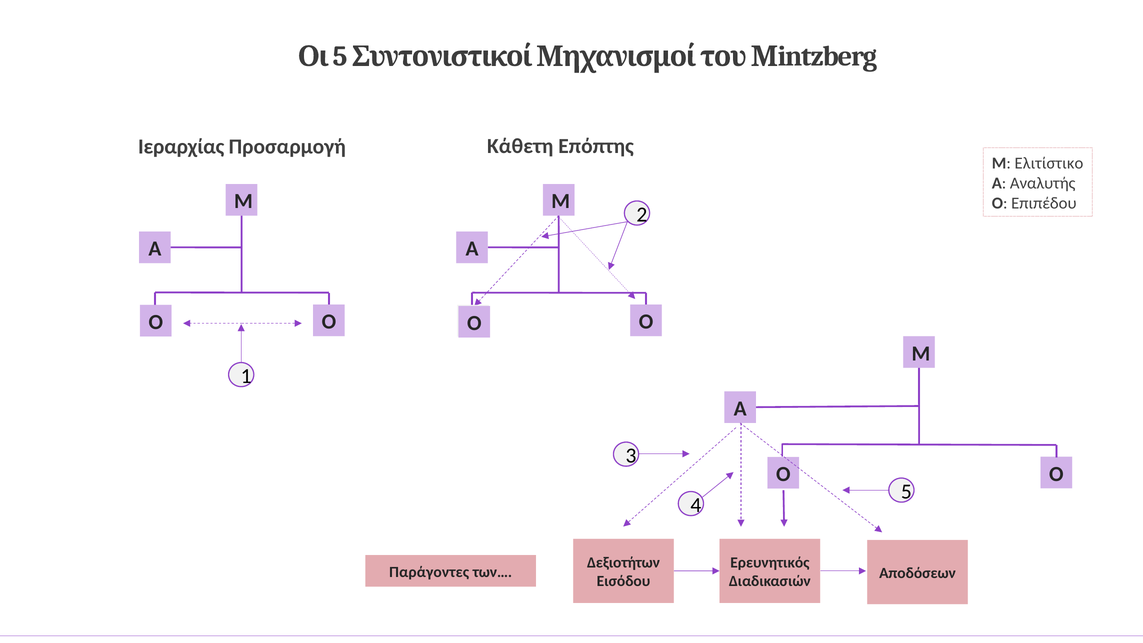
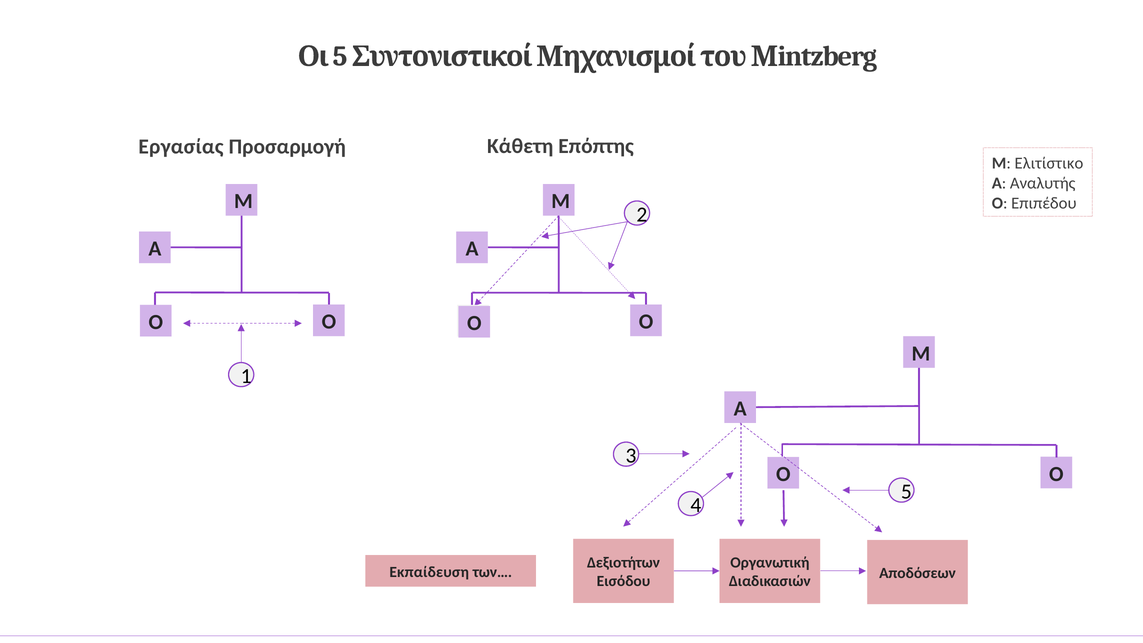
Ιεραρχίας: Ιεραρχίας -> Εργασίας
Ερευνητικός: Ερευνητικός -> Οργανωτική
Παράγοντες: Παράγοντες -> Εκπαίδευση
